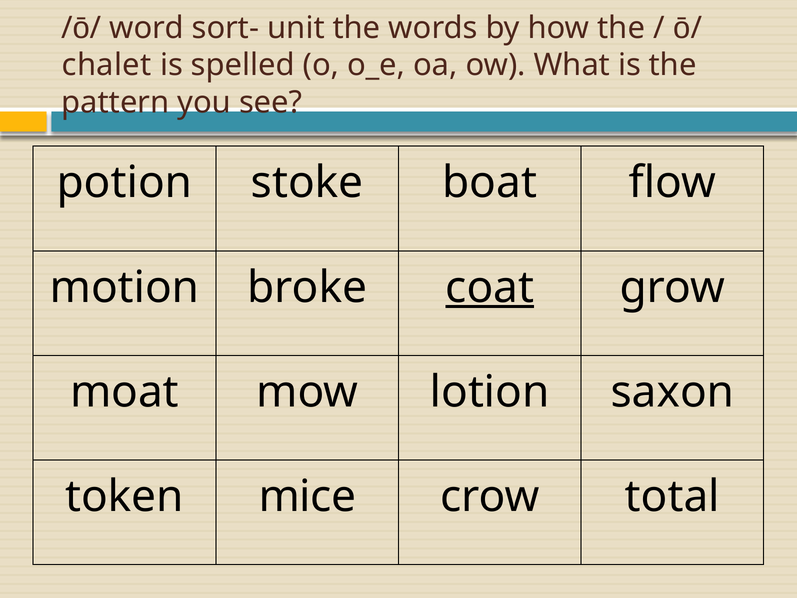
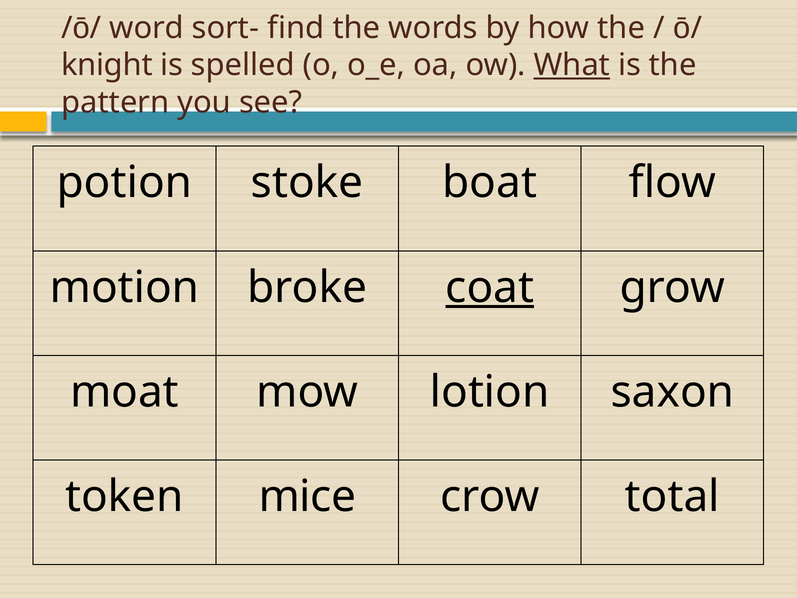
unit: unit -> find
chalet: chalet -> knight
What underline: none -> present
